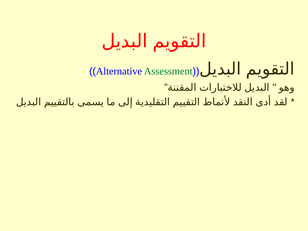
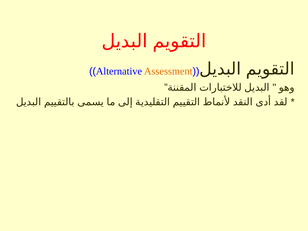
Assessment colour: green -> orange
